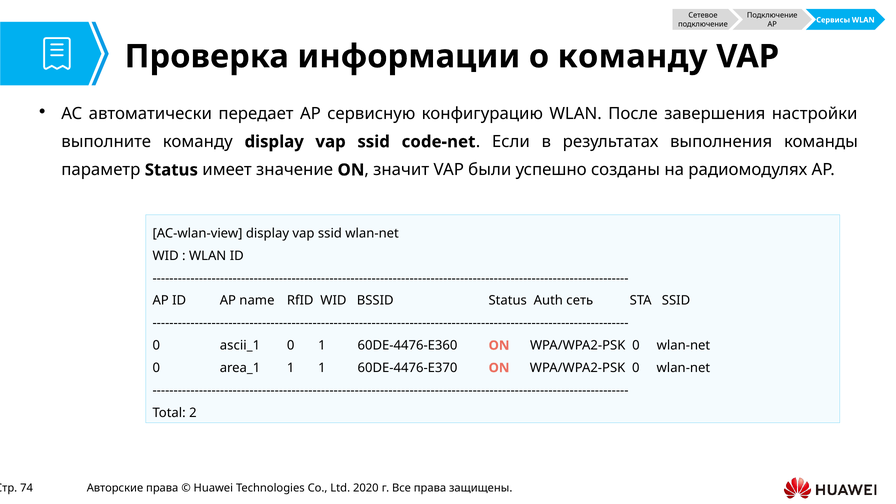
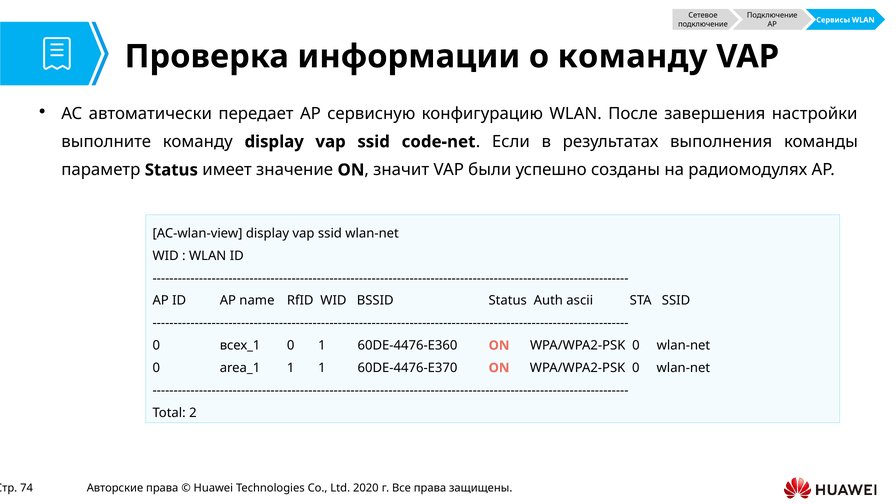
сеть: сеть -> ascii
ascii_1: ascii_1 -> всех_1
